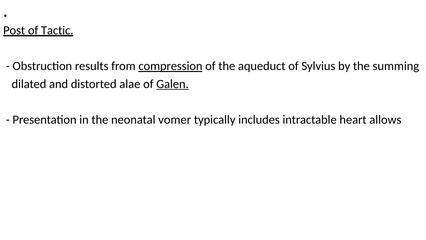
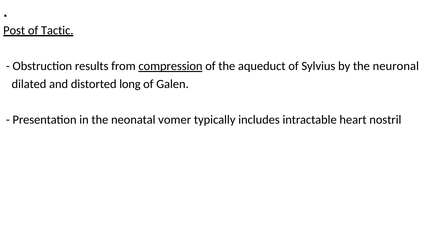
summing: summing -> neuronal
alae: alae -> long
Galen underline: present -> none
allows: allows -> nostril
